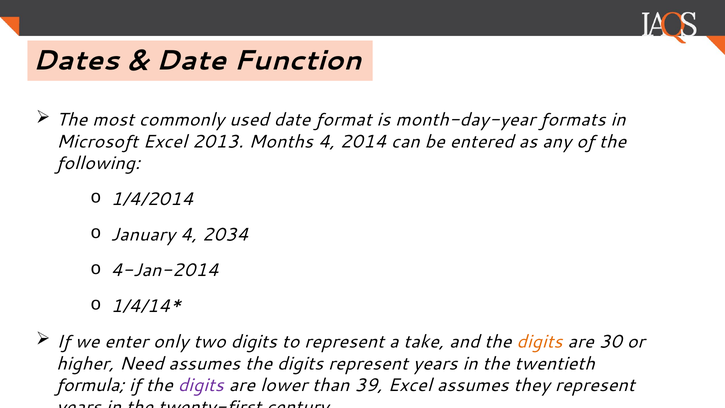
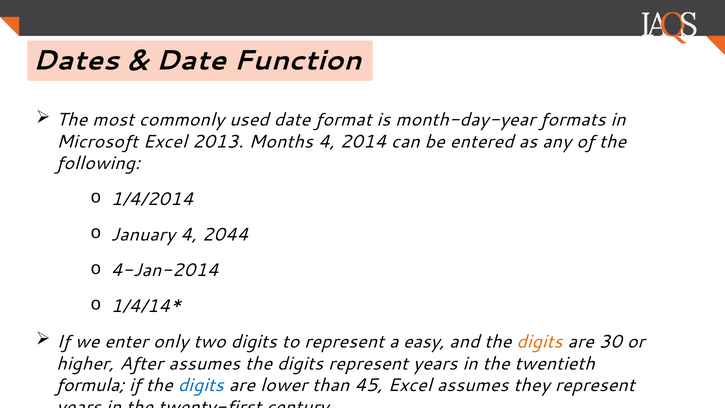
2034: 2034 -> 2044
take: take -> easy
Need: Need -> After
digits at (201, 385) colour: purple -> blue
39: 39 -> 45
